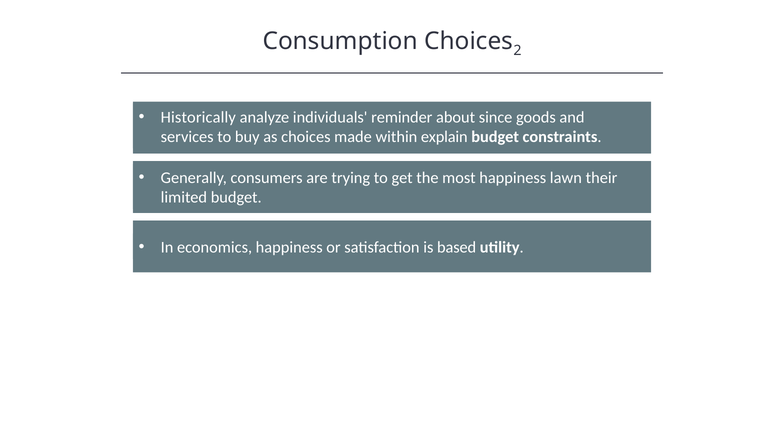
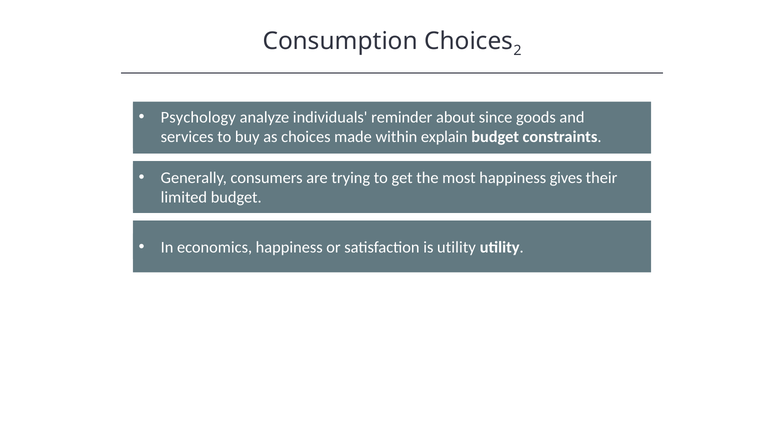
Historically: Historically -> Psychology
lawn: lawn -> gives
is based: based -> utility
